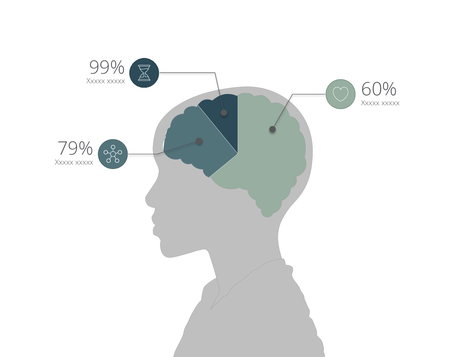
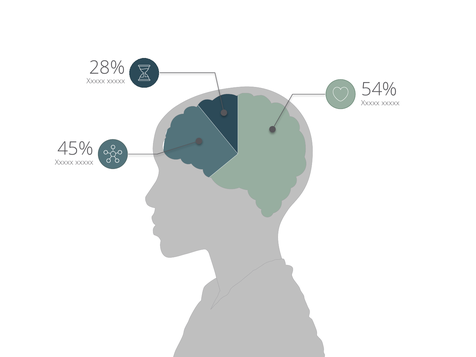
99%: 99% -> 28%
60%: 60% -> 54%
79%: 79% -> 45%
